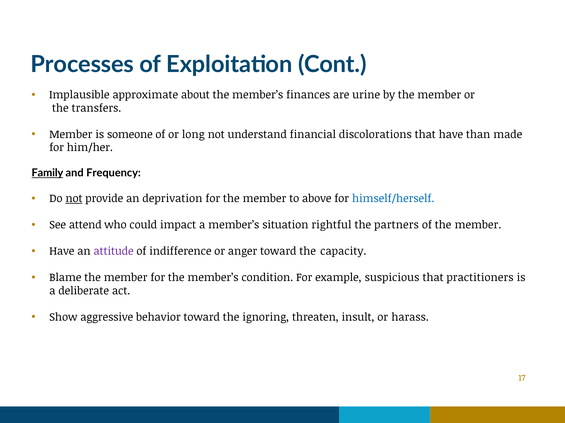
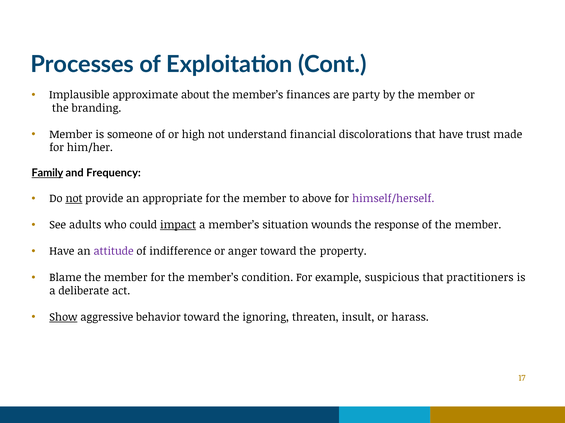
urine: urine -> party
transfers: transfers -> branding
long: long -> high
than: than -> trust
deprivation: deprivation -> appropriate
himself/herself colour: blue -> purple
attend: attend -> adults
impact underline: none -> present
rightful: rightful -> wounds
partners: partners -> response
capacity: capacity -> property
Show underline: none -> present
